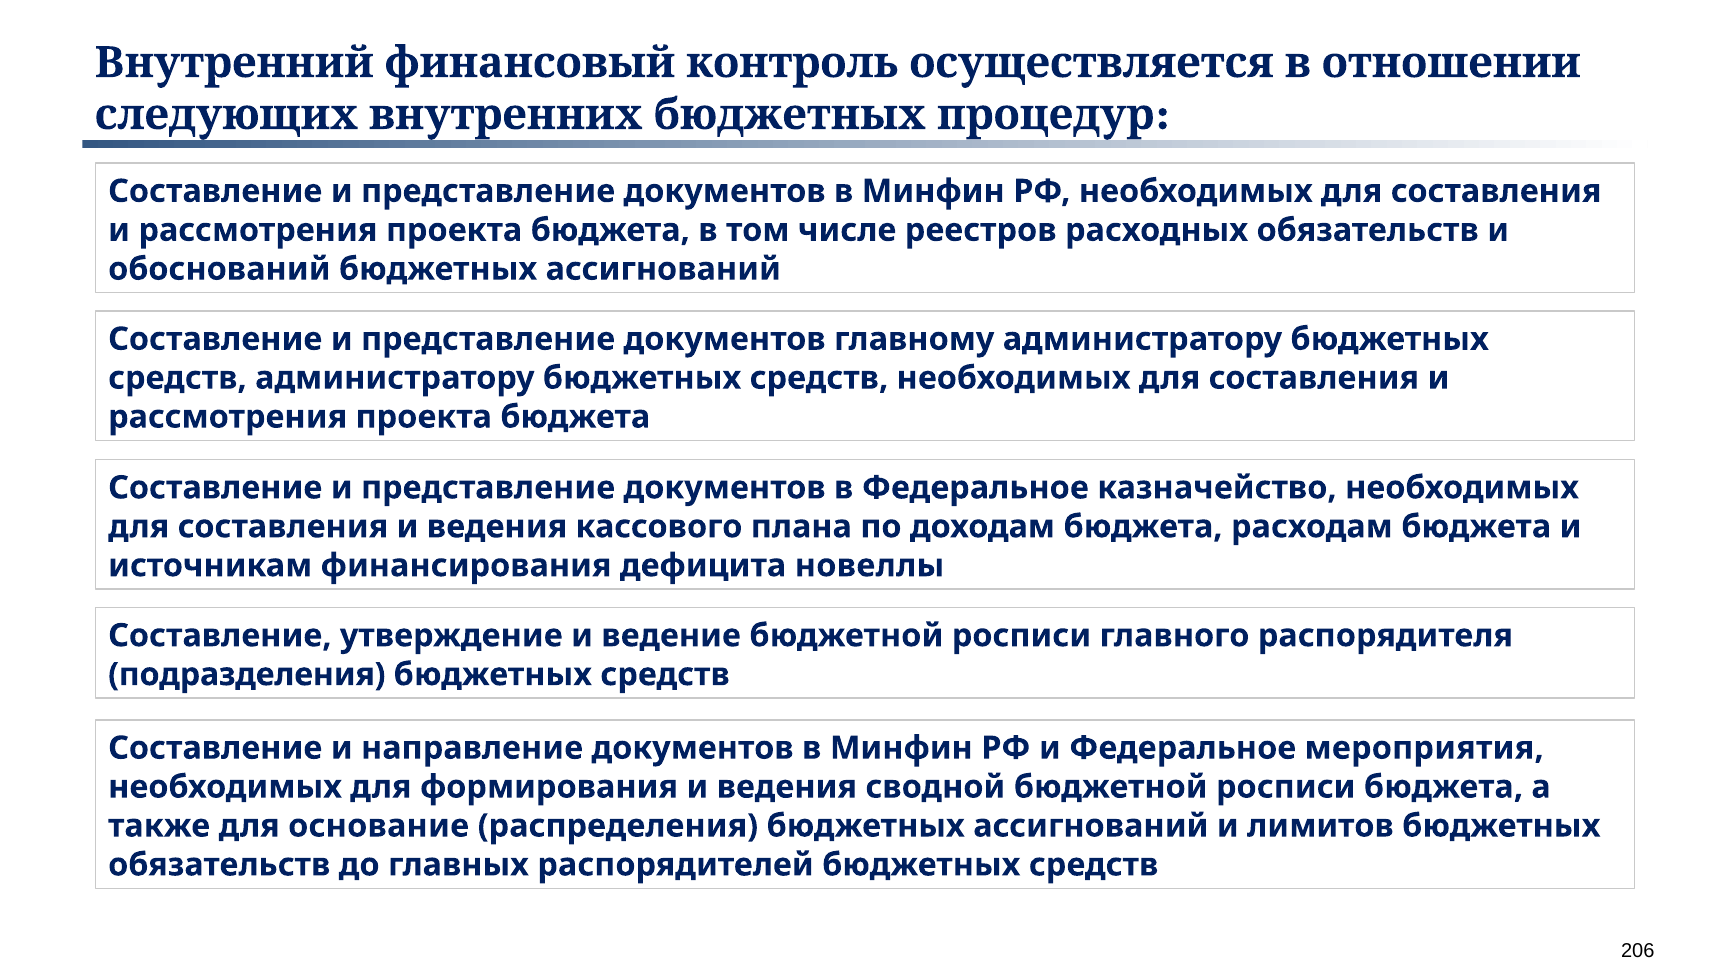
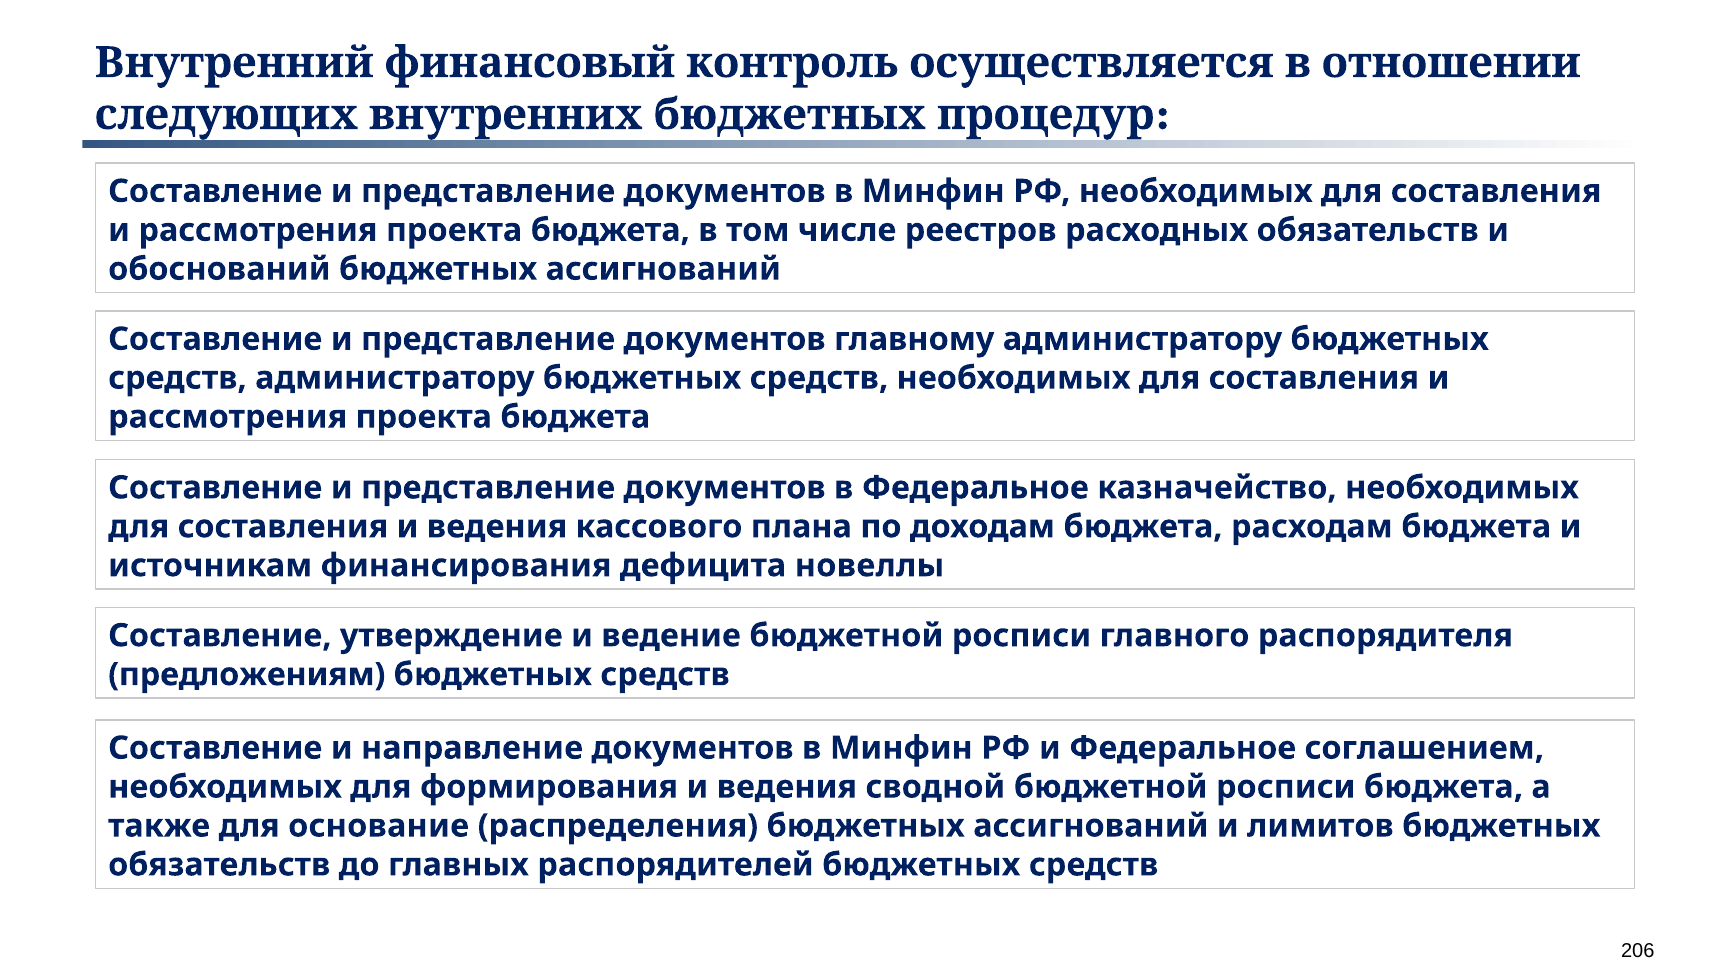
подразделения: подразделения -> предложениям
мероприятия: мероприятия -> соглашением
